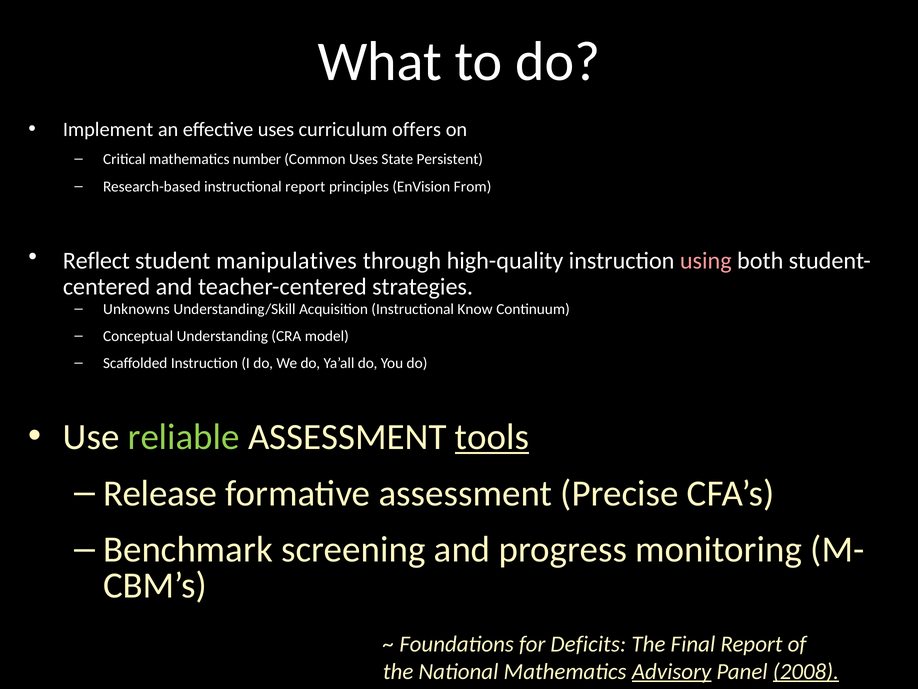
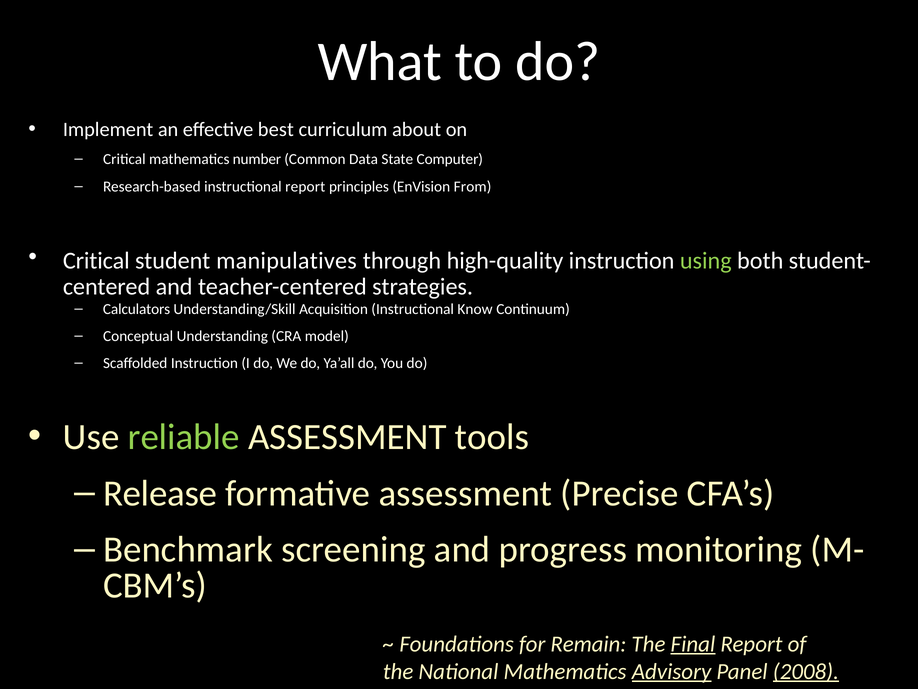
effective uses: uses -> best
offers: offers -> about
Common Uses: Uses -> Data
Persistent: Persistent -> Computer
Reflect at (96, 260): Reflect -> Critical
using colour: pink -> light green
Unknowns: Unknowns -> Calculators
tools underline: present -> none
Deficits: Deficits -> Remain
Final underline: none -> present
